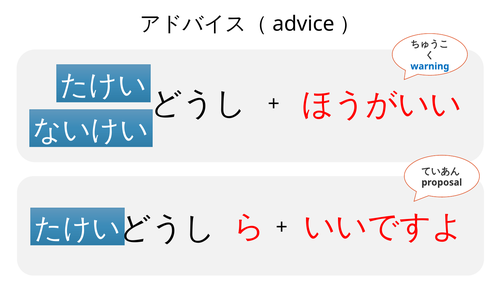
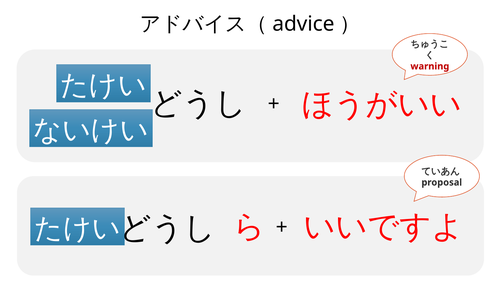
warning colour: blue -> red
